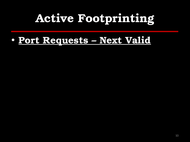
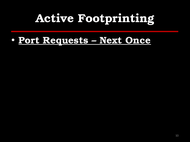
Valid: Valid -> Once
